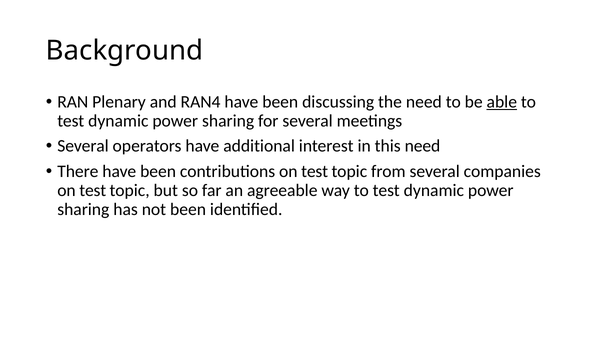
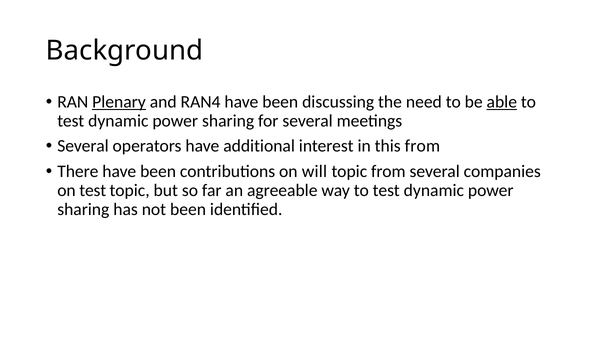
Plenary underline: none -> present
this need: need -> from
contributions on test: test -> will
